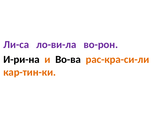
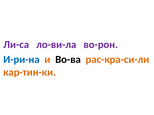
И-ри-на colour: black -> blue
